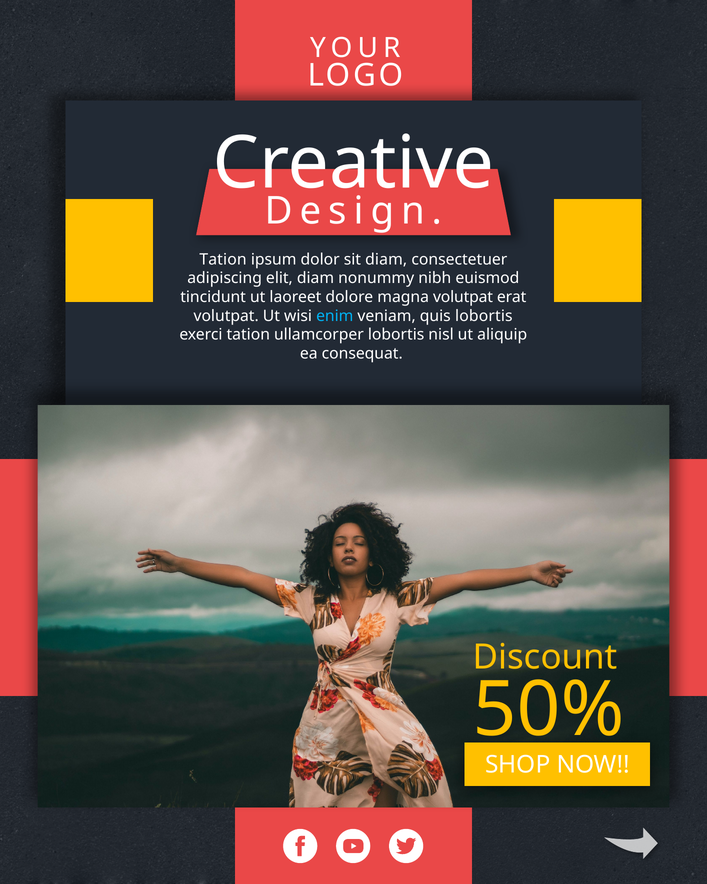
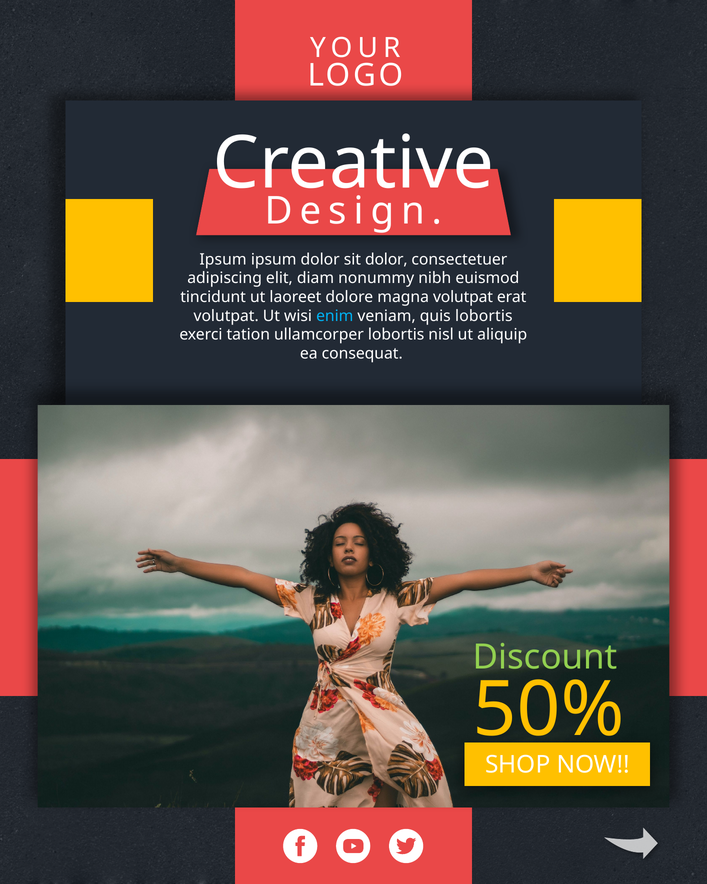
Tation at (223, 259): Tation -> Ipsum
sit diam: diam -> dolor
Discount colour: yellow -> light green
